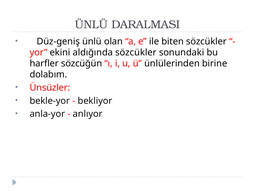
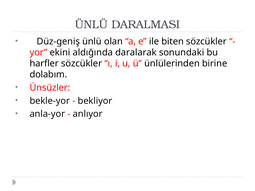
aldığında sözcükler: sözcükler -> daralarak
harfler sözcüğün: sözcüğün -> sözcükler
